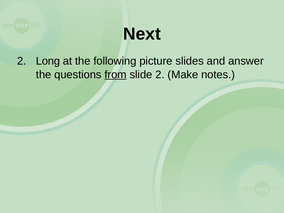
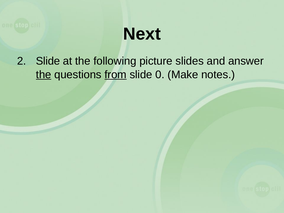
2 Long: Long -> Slide
the at (44, 75) underline: none -> present
slide 2: 2 -> 0
